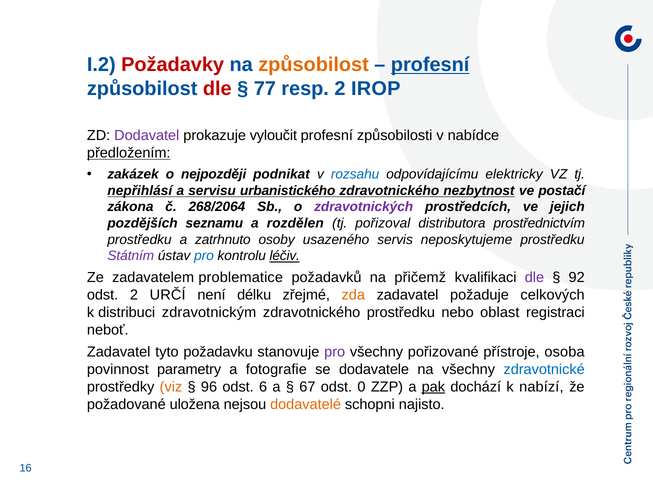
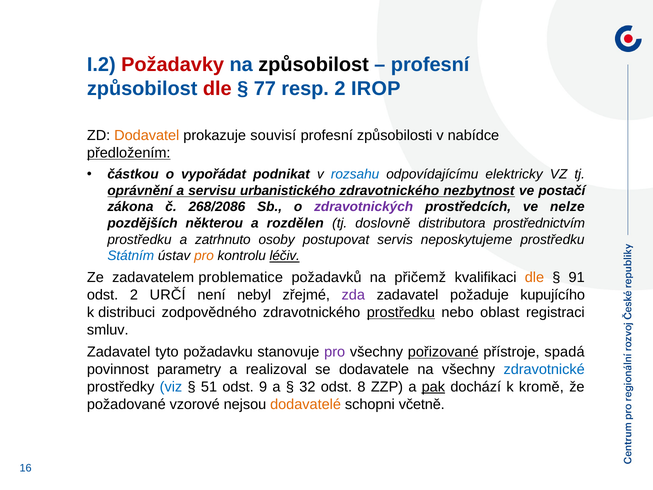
způsobilost at (314, 65) colour: orange -> black
profesní at (430, 65) underline: present -> none
Dodavatel colour: purple -> orange
vyloučit: vyloučit -> souvisí
zakázek: zakázek -> částkou
nejpozději: nejpozději -> vypořádat
nepřihlásí: nepřihlásí -> oprávnění
268/2064: 268/2064 -> 268/2086
jejich: jejich -> nelze
seznamu: seznamu -> některou
pořizoval: pořizoval -> doslovně
usazeného: usazeného -> postupovat
Státním colour: purple -> blue
pro at (204, 256) colour: blue -> orange
dle at (534, 278) colour: purple -> orange
92: 92 -> 91
délku: délku -> nebyl
zda colour: orange -> purple
celkových: celkových -> kupujícího
zdravotnickým: zdravotnickým -> zodpovědného
prostředku at (401, 312) underline: none -> present
neboť: neboť -> smluv
pořizované underline: none -> present
osoba: osoba -> spadá
fotografie: fotografie -> realizoval
viz colour: orange -> blue
96: 96 -> 51
6: 6 -> 9
67: 67 -> 32
0: 0 -> 8
nabízí: nabízí -> kromě
uložena: uložena -> vzorové
najisto: najisto -> včetně
